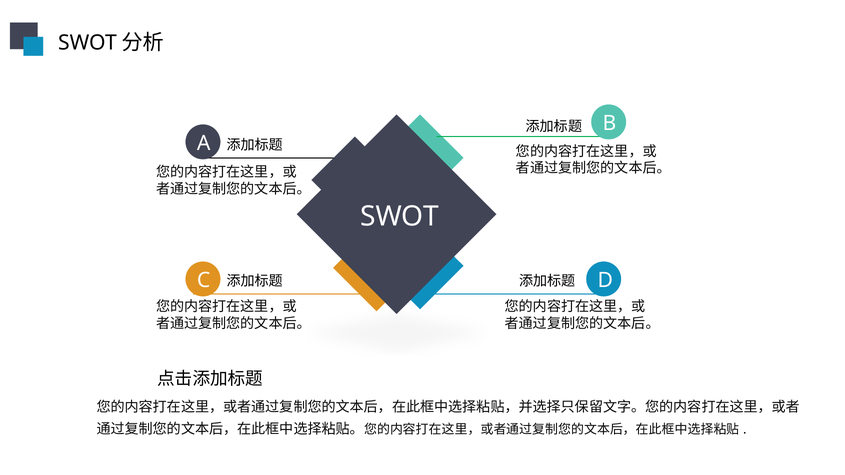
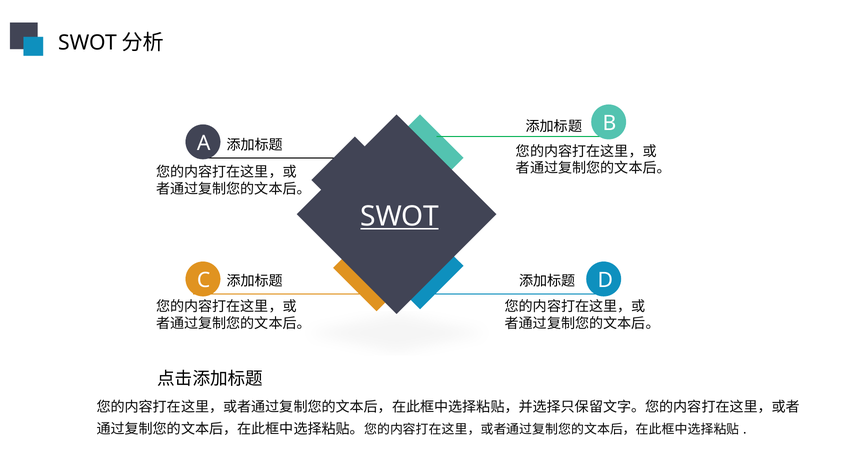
SWOT underline: none -> present
